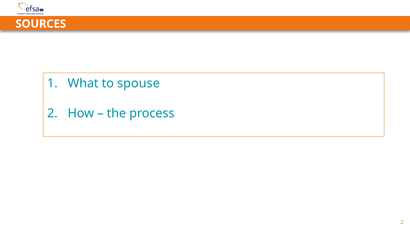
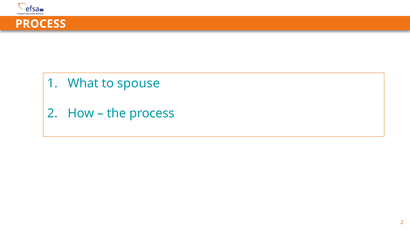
SOURCES at (41, 24): SOURCES -> PROCESS
